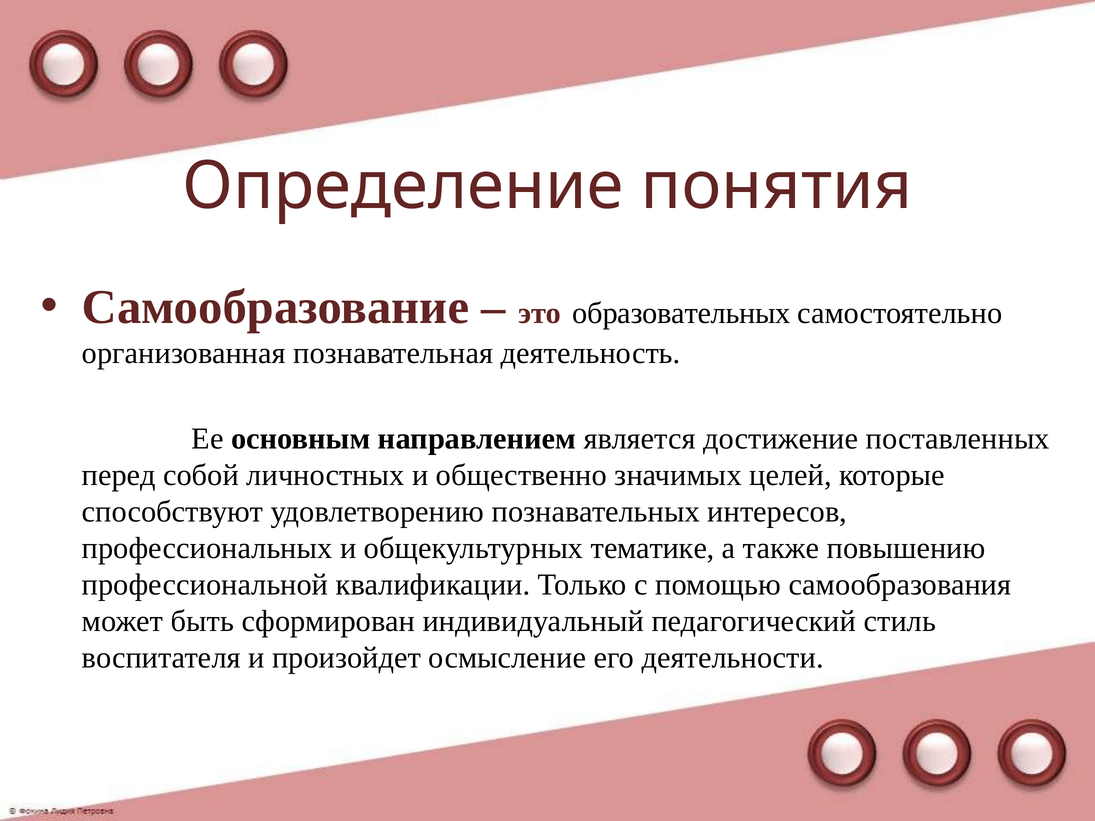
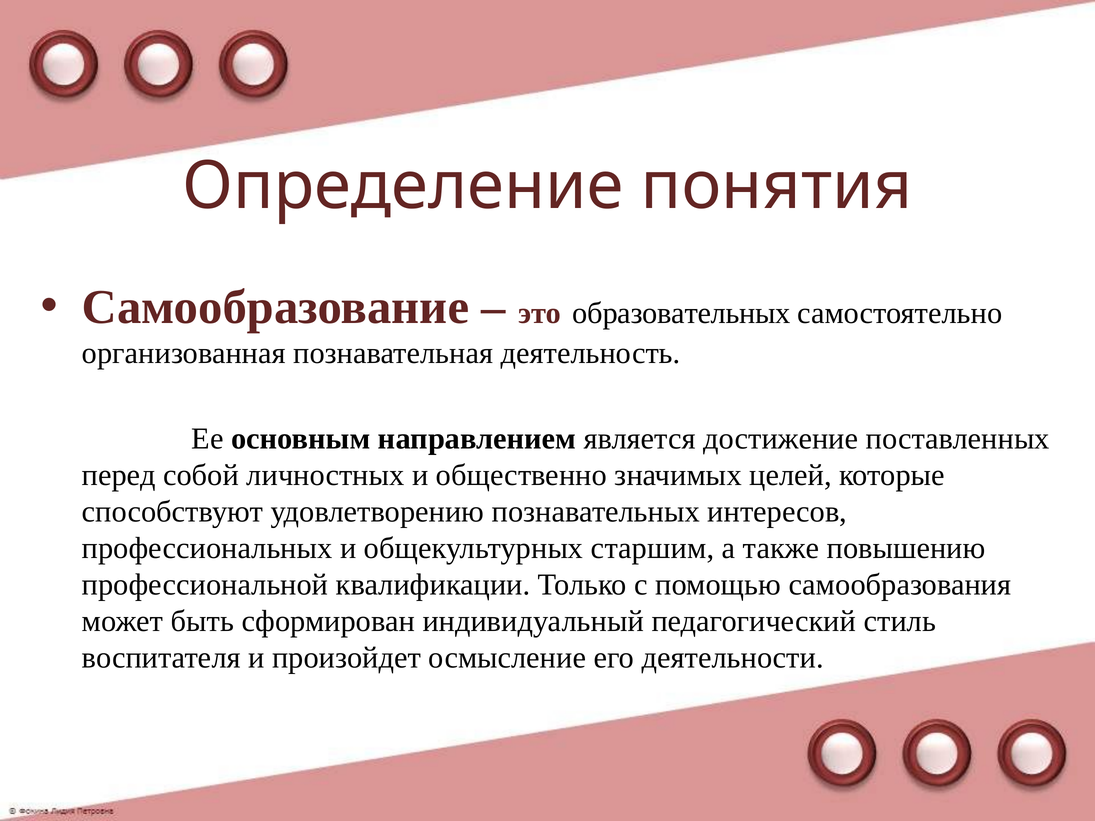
тематике: тематике -> старшим
